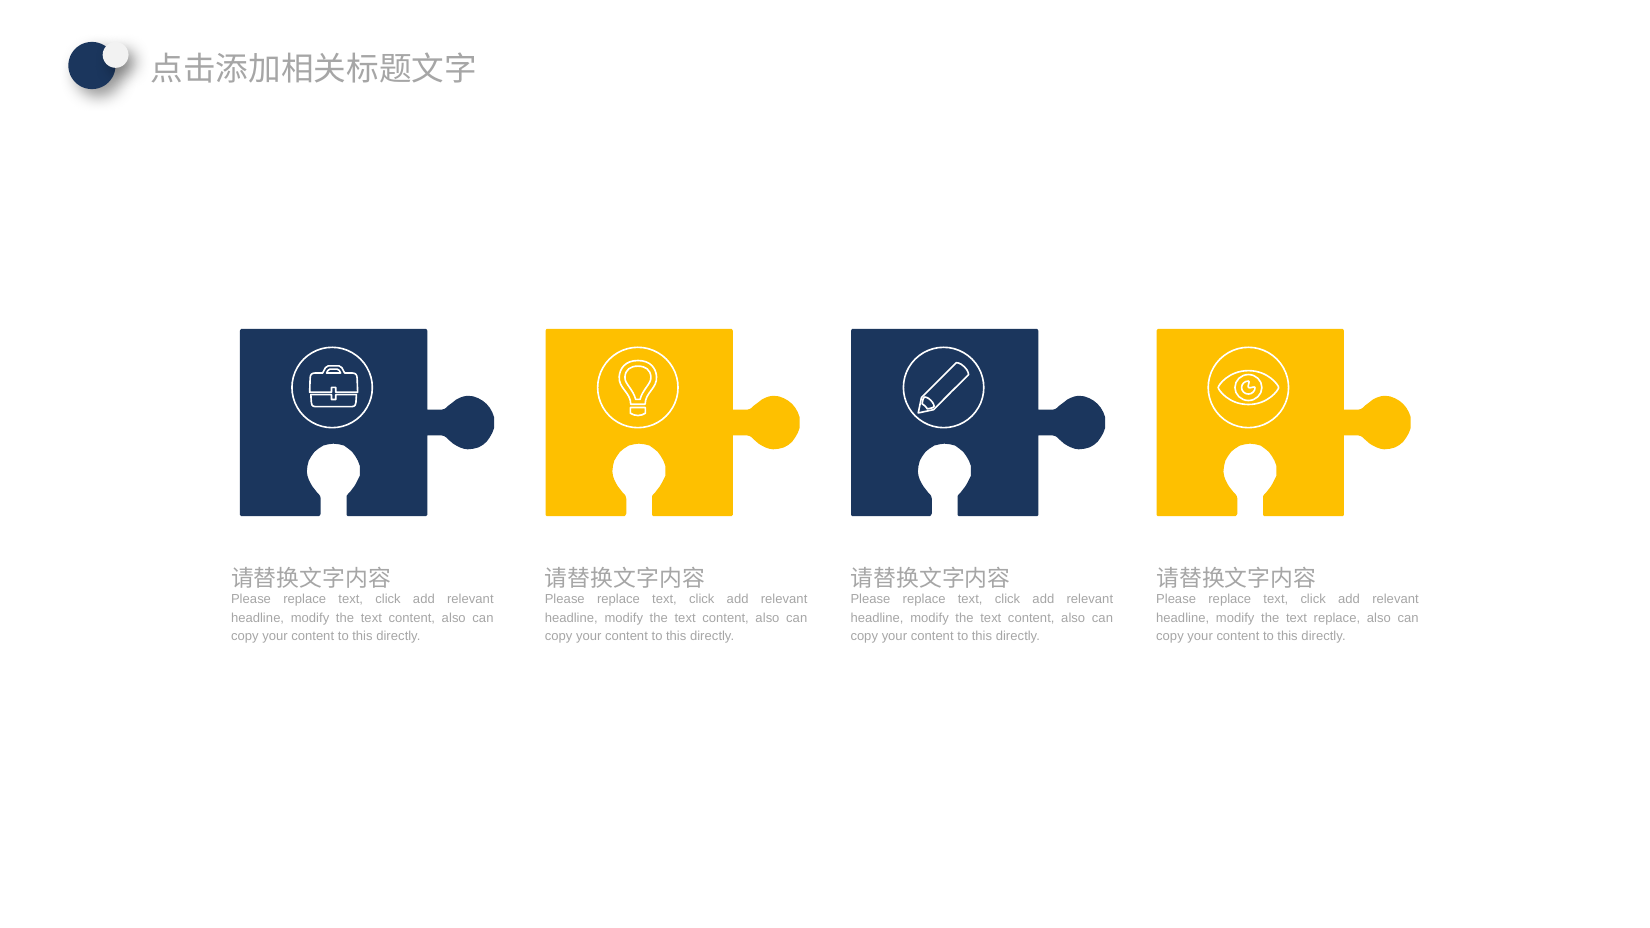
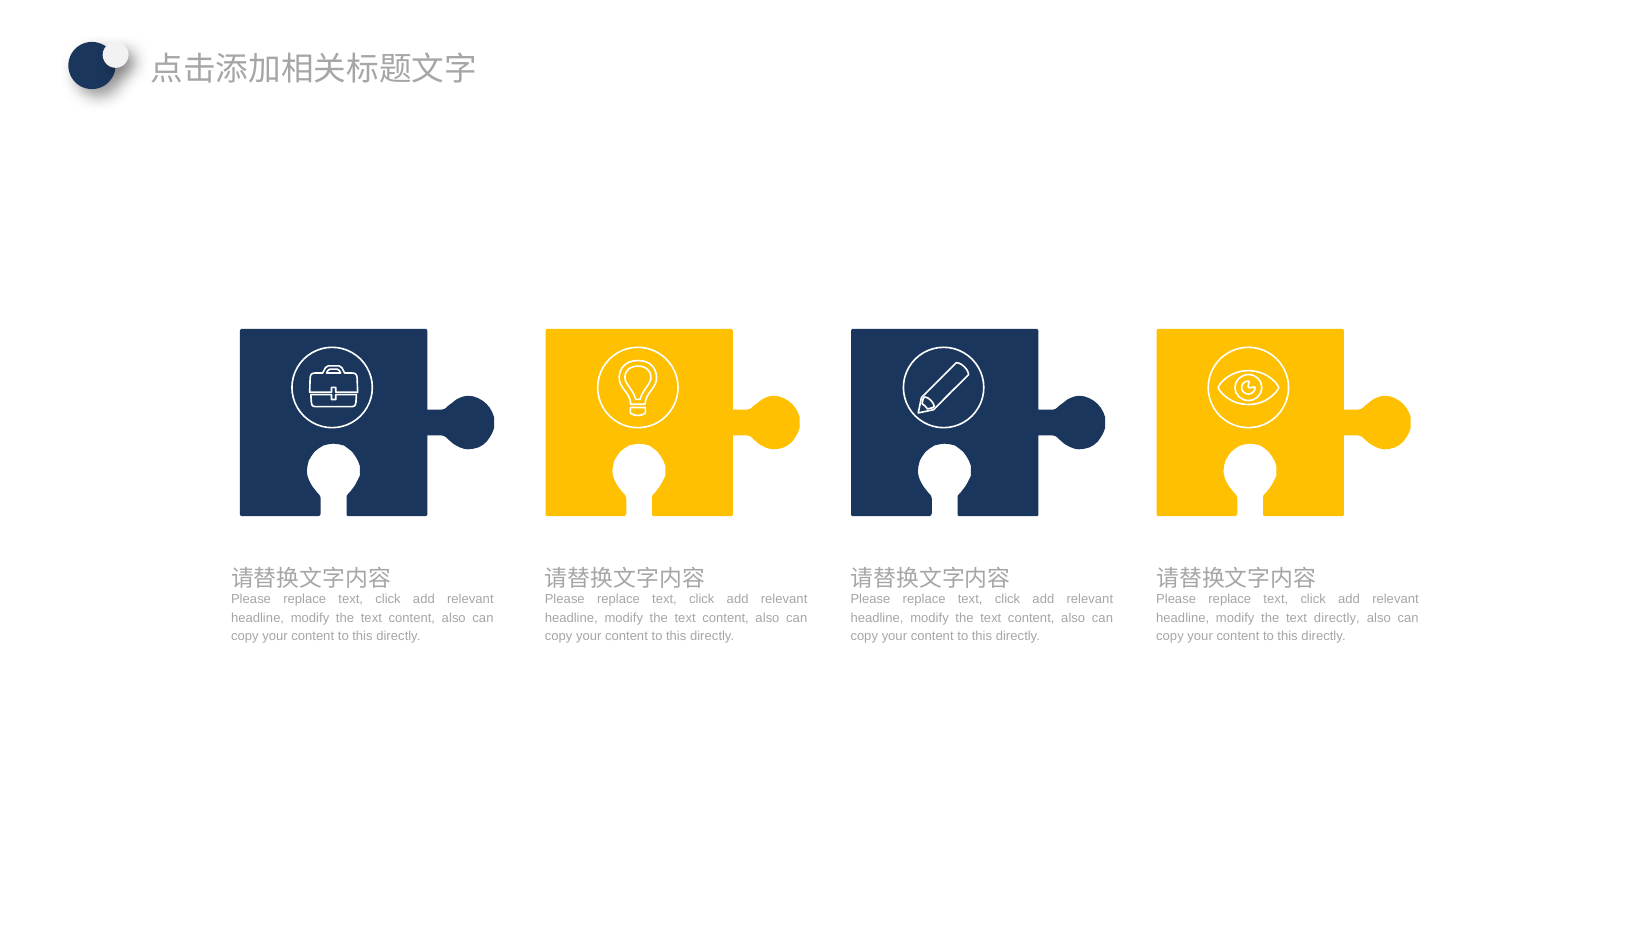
text replace: replace -> directly
